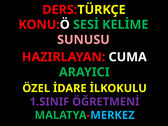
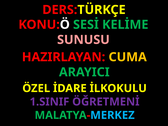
CUMA colour: white -> yellow
